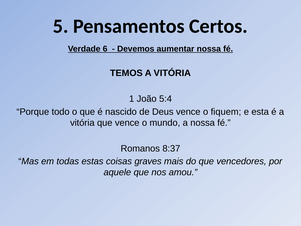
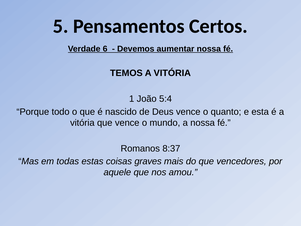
fiquem: fiquem -> quanto
